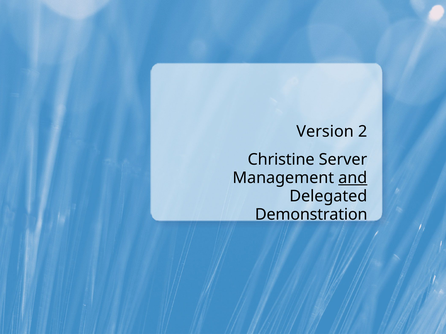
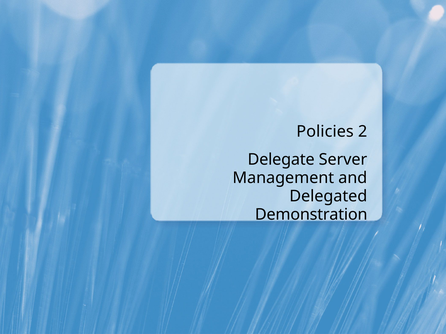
Version: Version -> Policies
Christine: Christine -> Delegate
and underline: present -> none
